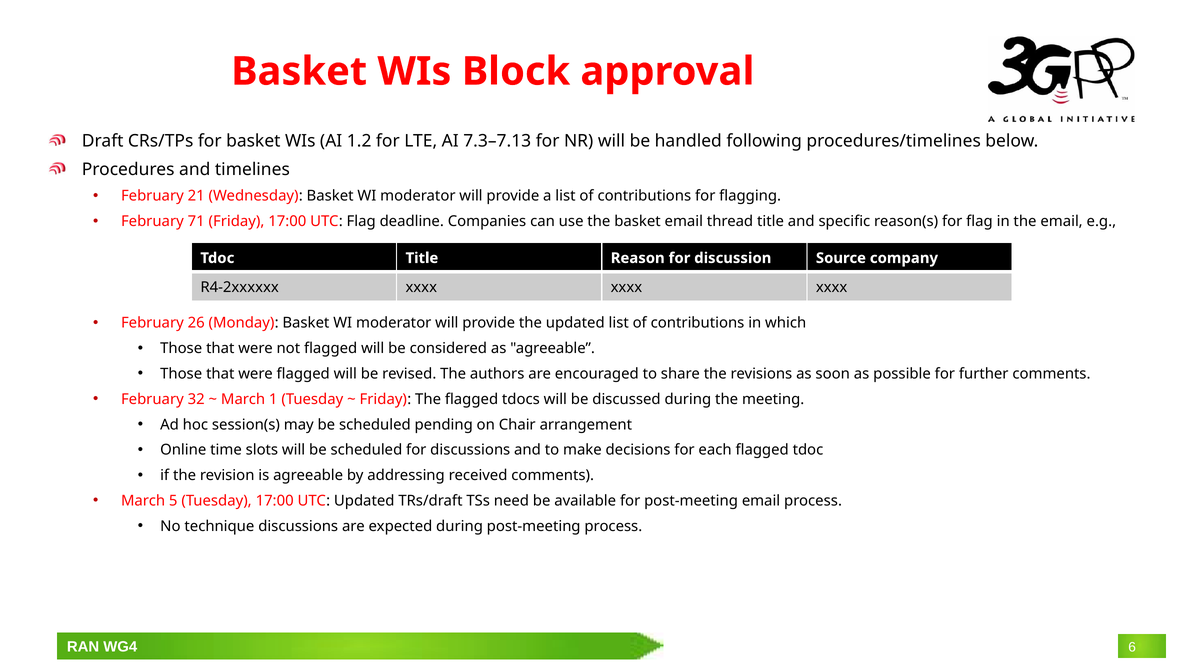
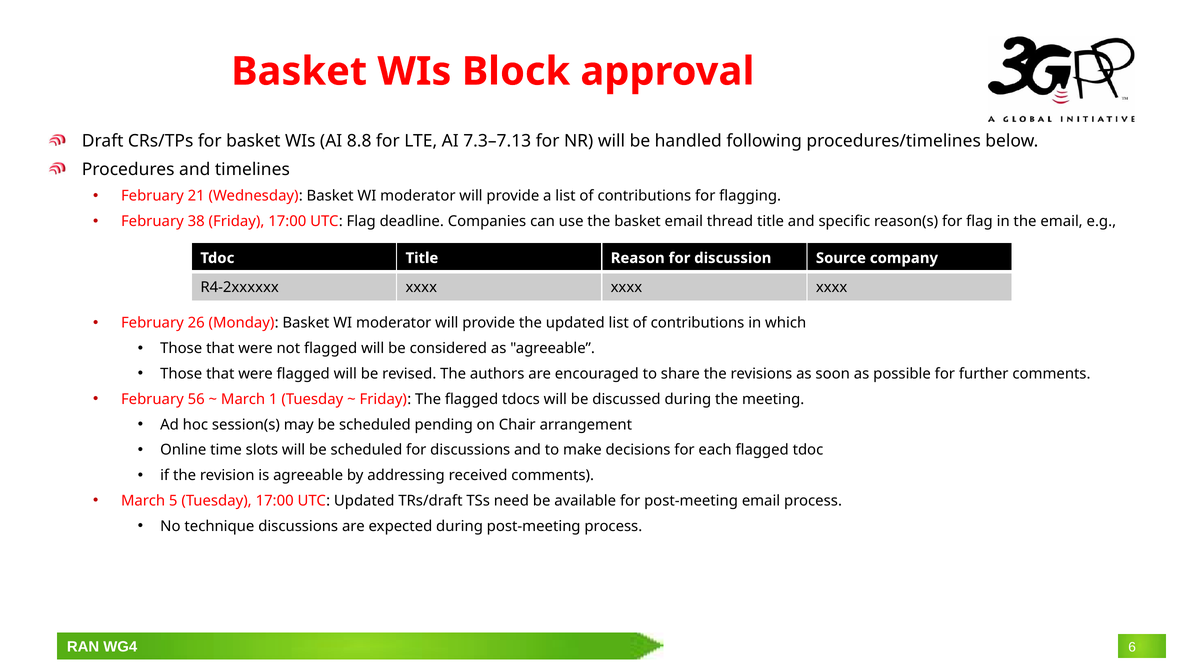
1.2: 1.2 -> 8.8
71: 71 -> 38
32: 32 -> 56
